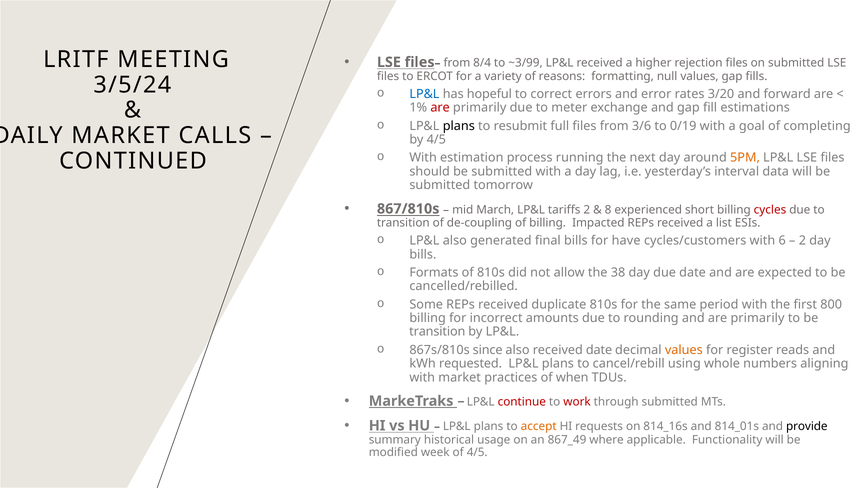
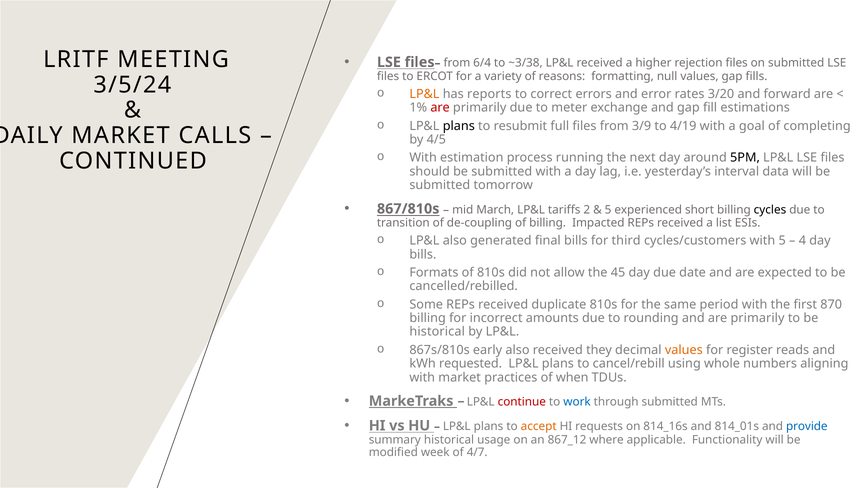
8/4: 8/4 -> 6/4
~3/99: ~3/99 -> ~3/38
LP&L at (424, 94) colour: blue -> orange
hopeful: hopeful -> reports
3/6: 3/6 -> 3/9
0/19: 0/19 -> 4/19
5PM colour: orange -> black
8 at (608, 210): 8 -> 5
cycles colour: red -> black
have: have -> third
with 6: 6 -> 5
2 at (802, 241): 2 -> 4
38: 38 -> 45
800: 800 -> 870
transition at (437, 332): transition -> historical
since: since -> early
received date: date -> they
work colour: red -> blue
provide colour: black -> blue
867_49: 867_49 -> 867_12
of 4/5: 4/5 -> 4/7
